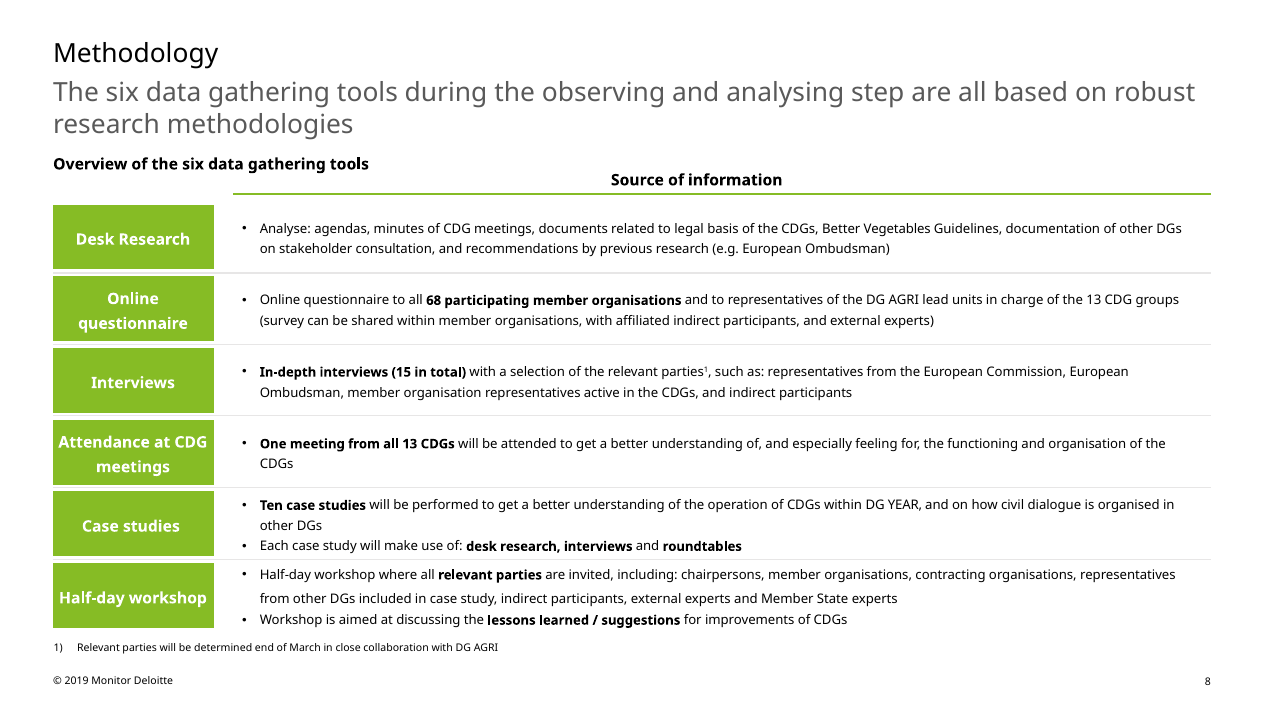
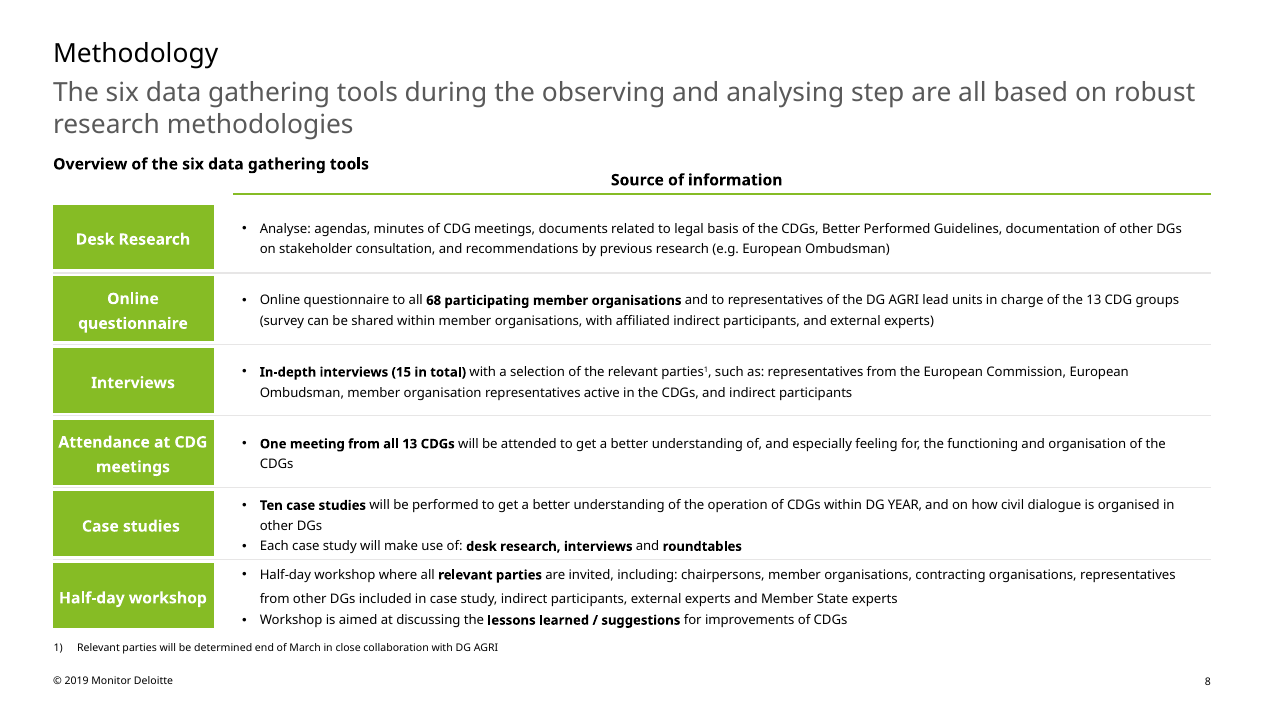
Better Vegetables: Vegetables -> Performed
